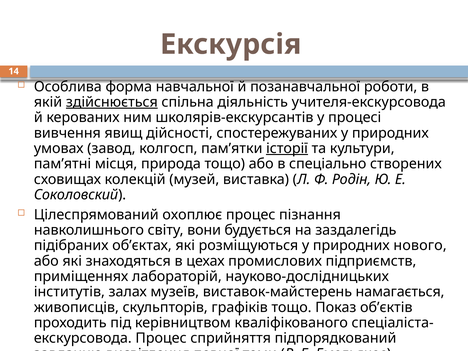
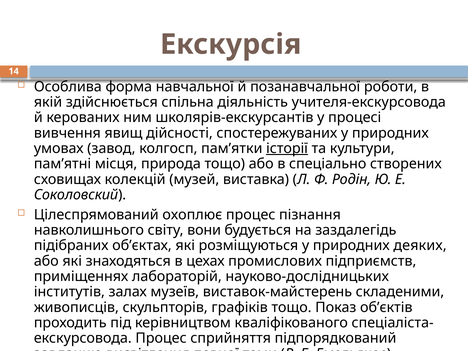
здійснюється underline: present -> none
нового: нового -> деяких
намагається: намагається -> складеними
